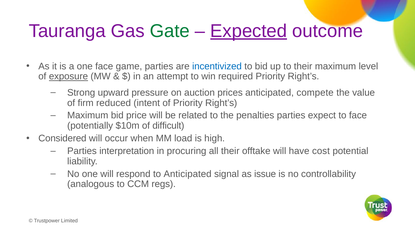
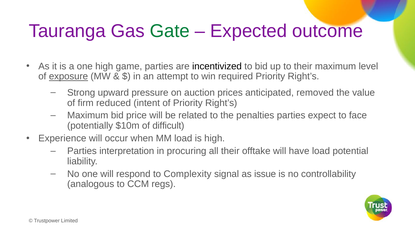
Expected underline: present -> none
one face: face -> high
incentivized colour: blue -> black
compete: compete -> removed
Considered: Considered -> Experience
have cost: cost -> load
to Anticipated: Anticipated -> Complexity
